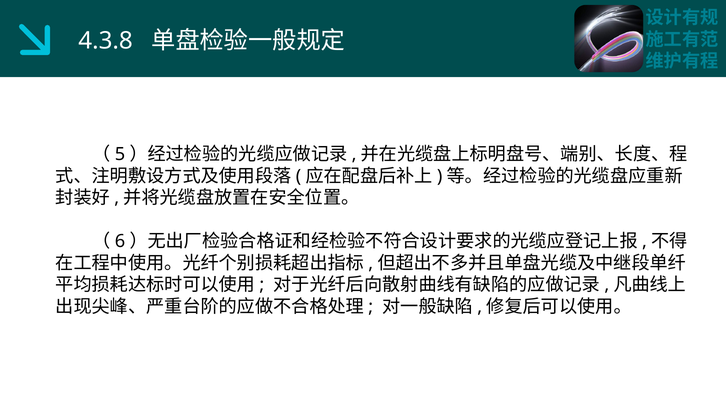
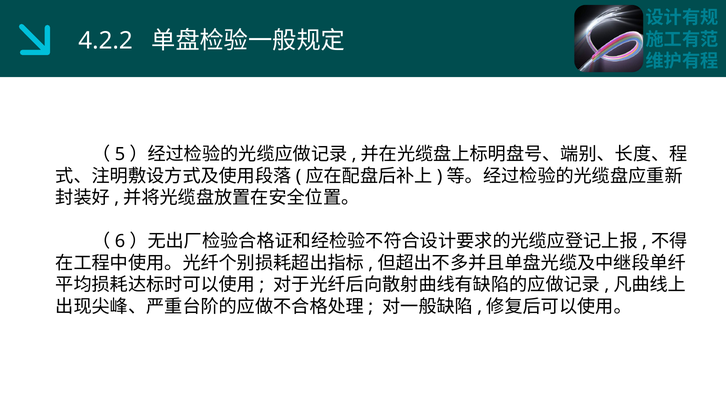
4.3.8: 4.3.8 -> 4.2.2
